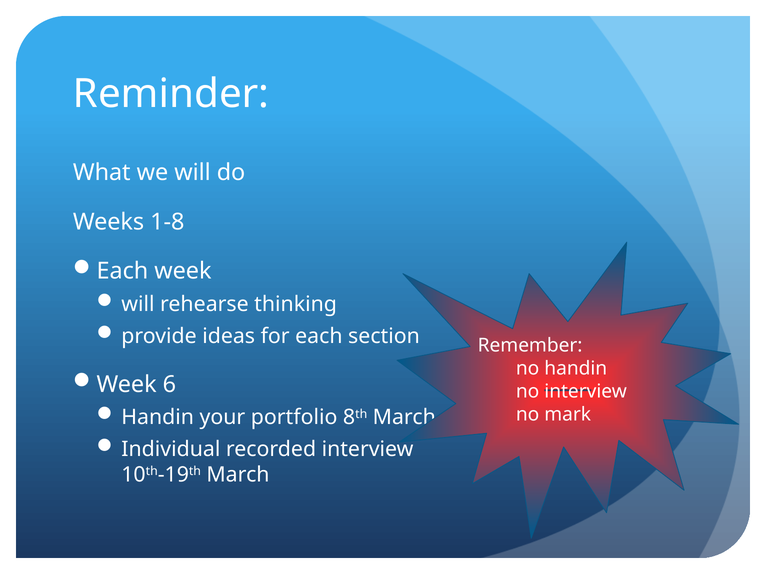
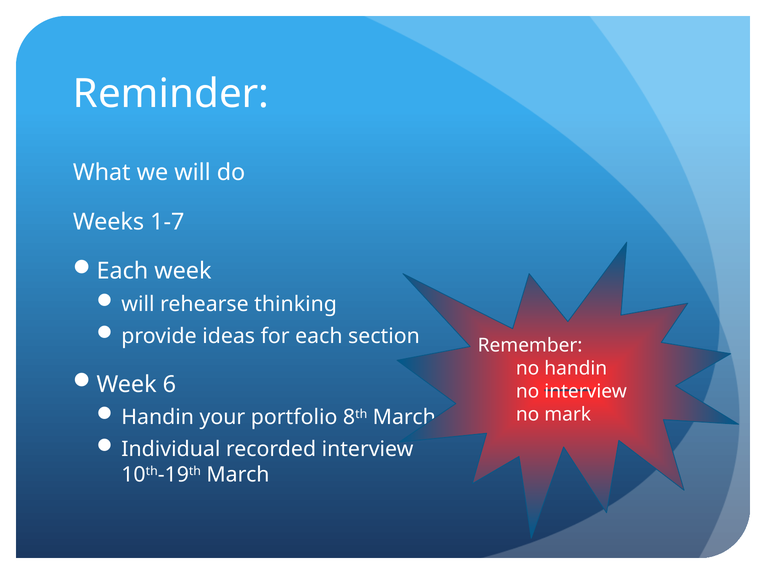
1-8: 1-8 -> 1-7
